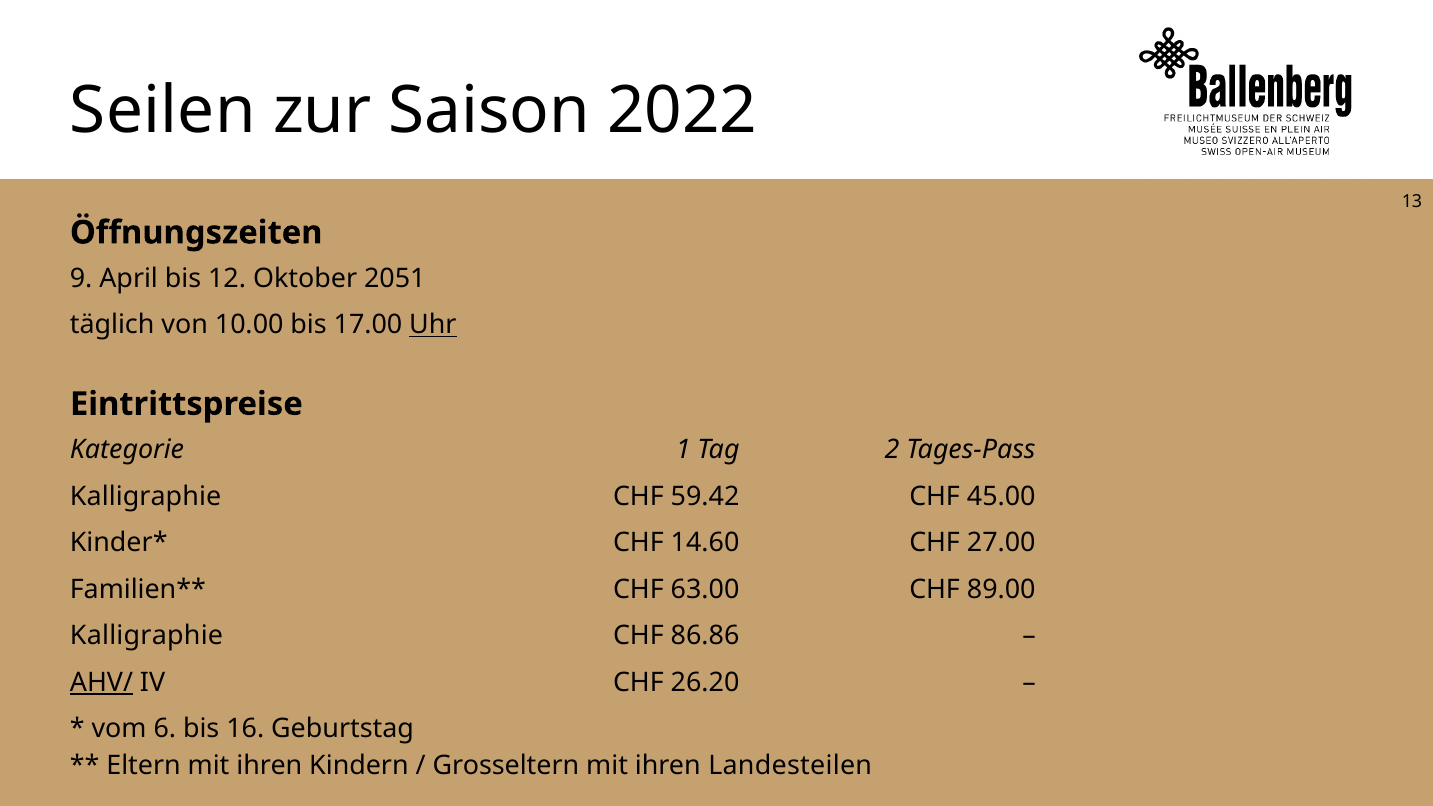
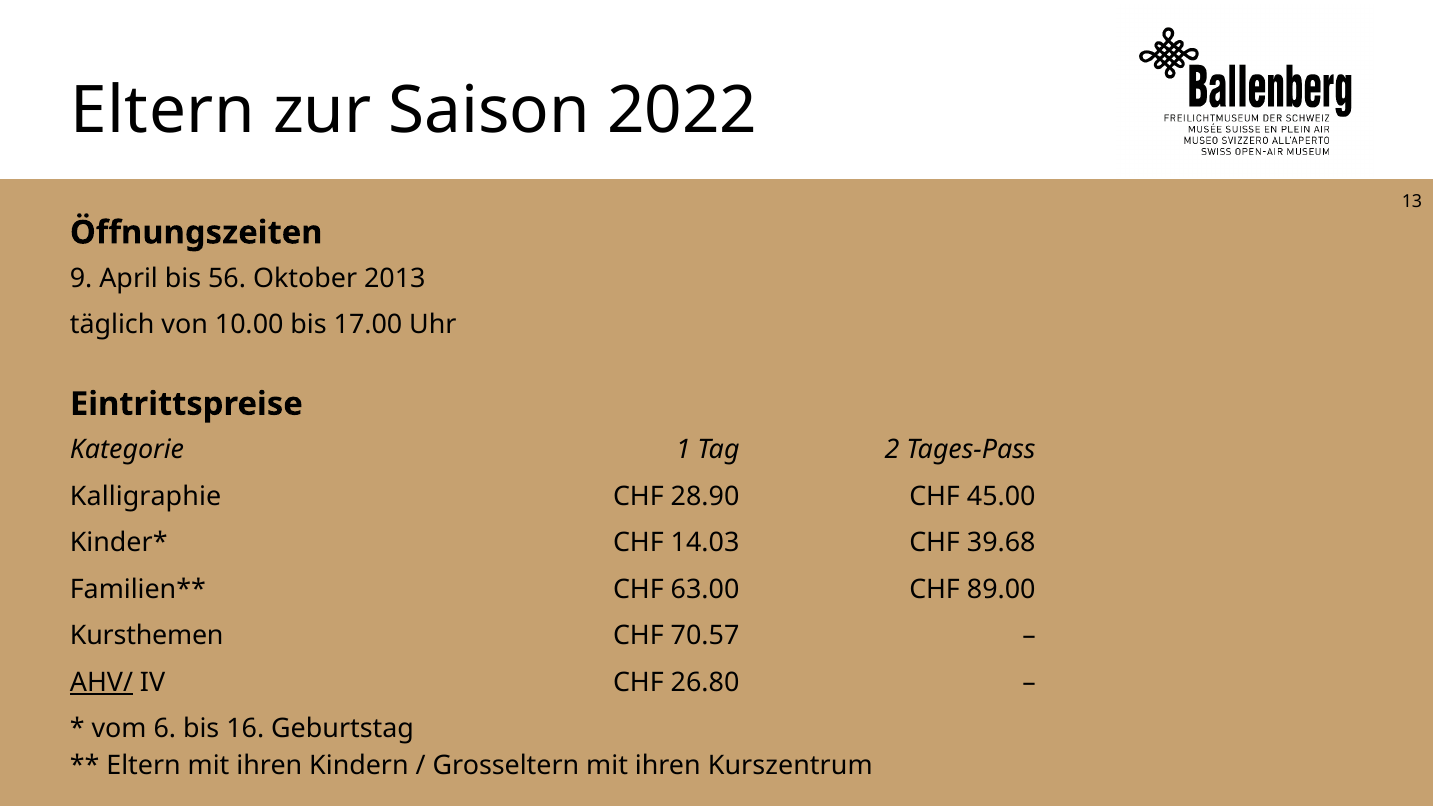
Seilen at (163, 111): Seilen -> Eltern
12: 12 -> 56
2051: 2051 -> 2013
Uhr underline: present -> none
59.42: 59.42 -> 28.90
14.60: 14.60 -> 14.03
27.00: 27.00 -> 39.68
Kalligraphie at (147, 636): Kalligraphie -> Kursthemen
86.86: 86.86 -> 70.57
26.20: 26.20 -> 26.80
Landesteilen: Landesteilen -> Kurszentrum
